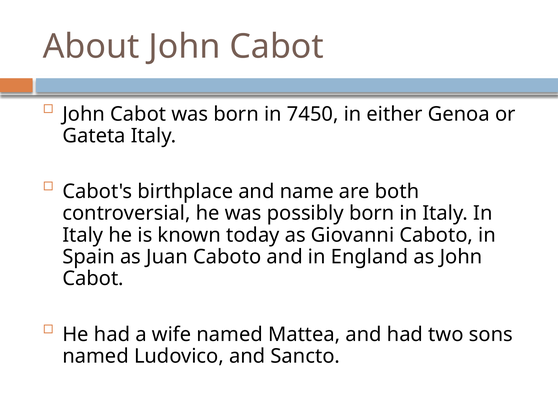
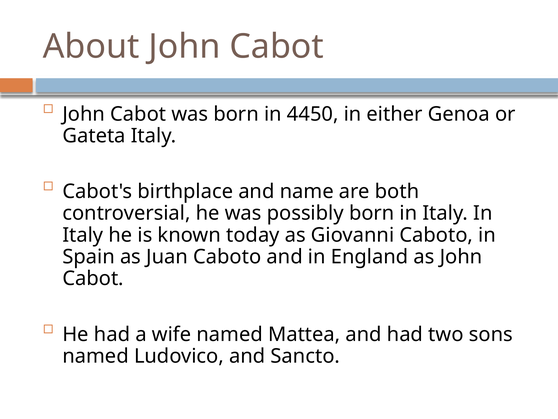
7450: 7450 -> 4450
